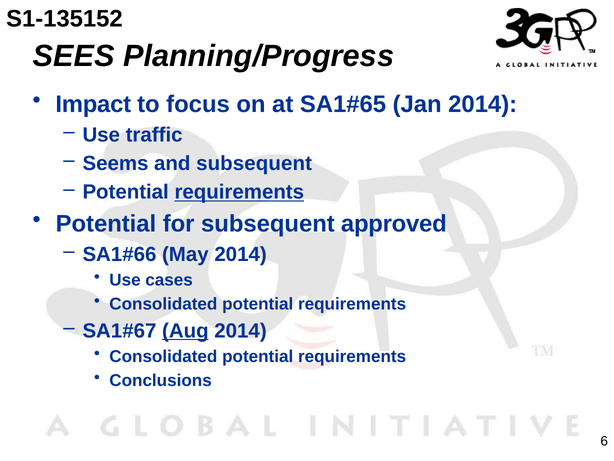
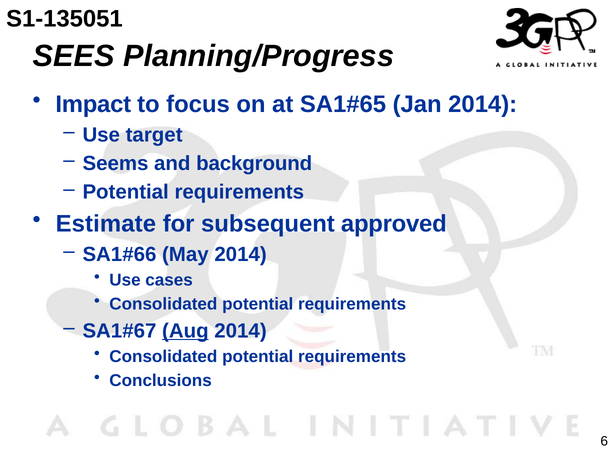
S1-135152: S1-135152 -> S1-135051
traffic: traffic -> target
and subsequent: subsequent -> background
requirements at (239, 192) underline: present -> none
Potential at (106, 224): Potential -> Estimate
